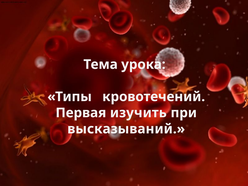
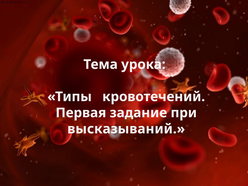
изучить: изучить -> задание
